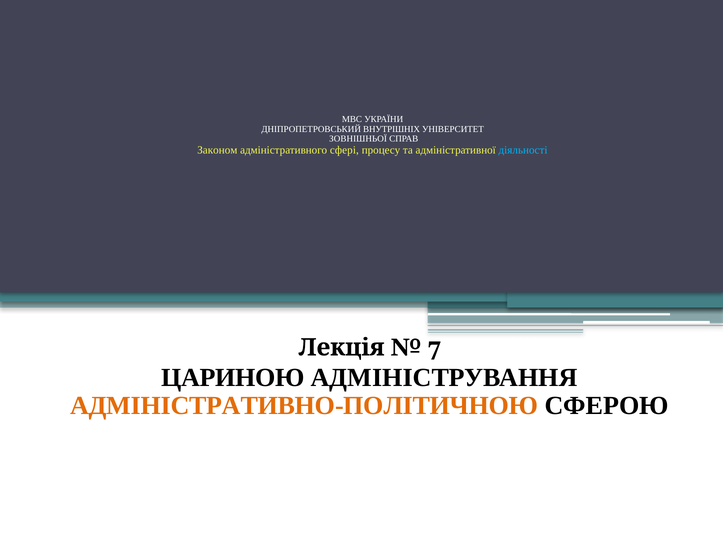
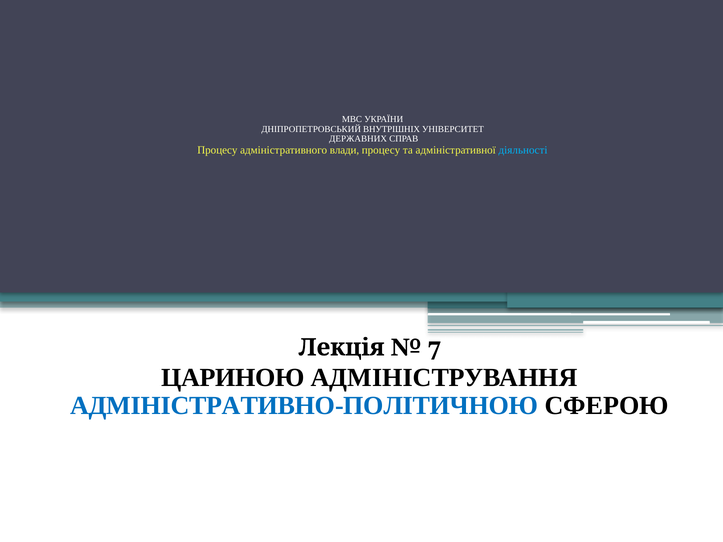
ЗОВНІШНЬОЇ: ЗОВНІШНЬОЇ -> ДЕРЖАВНИХ
Законом at (217, 150): Законом -> Процесу
сфері: сфері -> влади
АДМІНІСТРАТИВНО-ПОЛІТИЧНОЮ colour: orange -> blue
